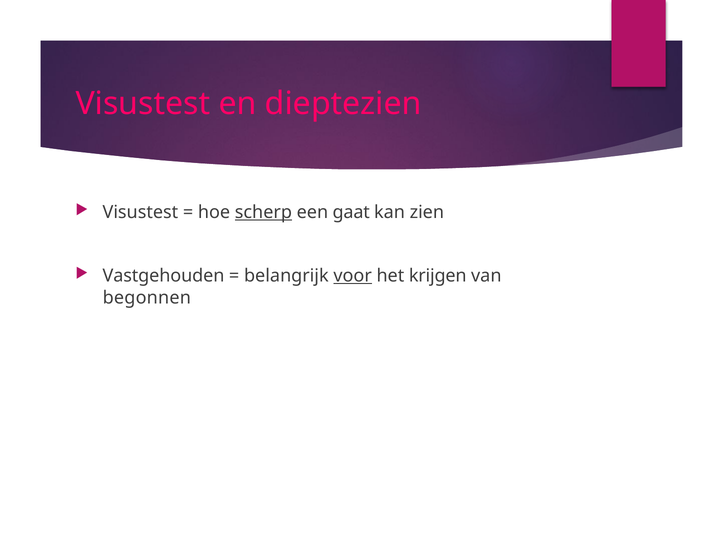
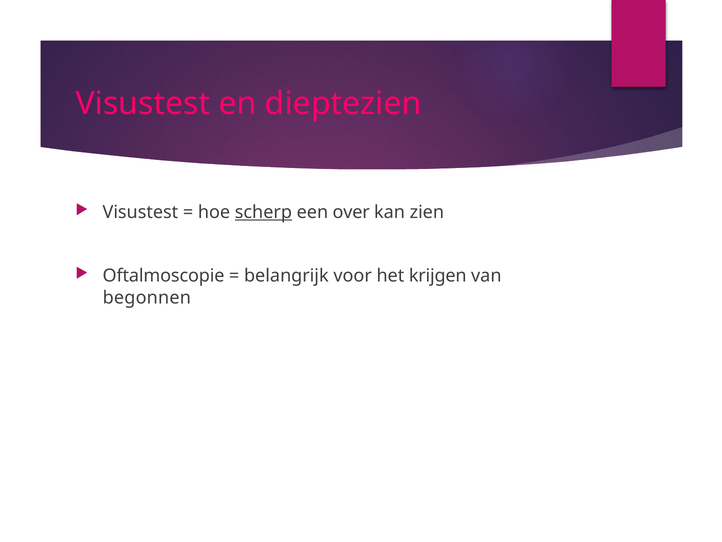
gaat: gaat -> over
Vastgehouden: Vastgehouden -> Oftalmoscopie
voor underline: present -> none
